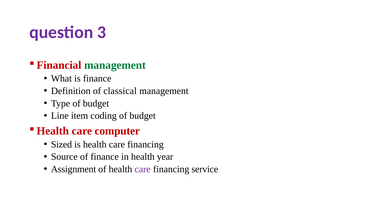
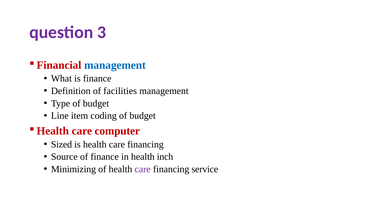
management at (115, 65) colour: green -> blue
classical: classical -> facilities
year: year -> inch
Assignment: Assignment -> Minimizing
